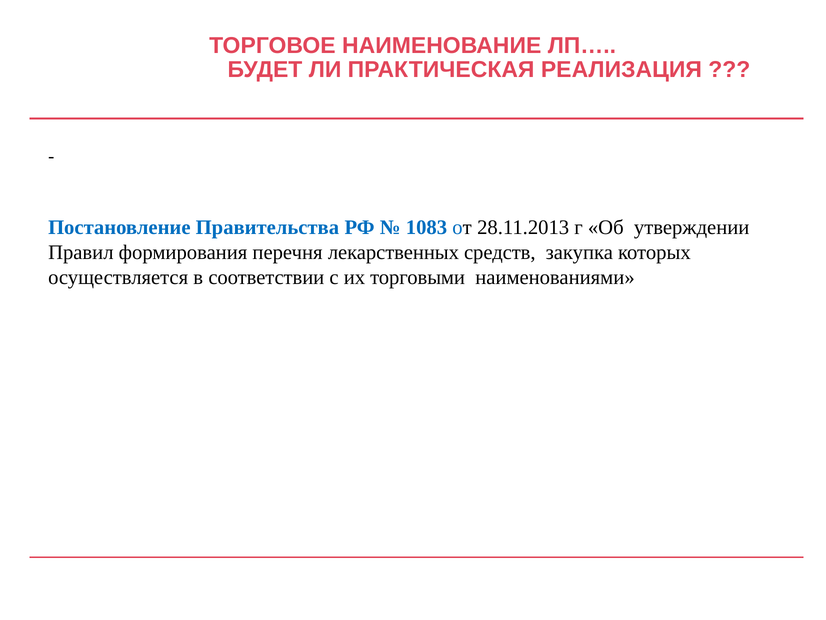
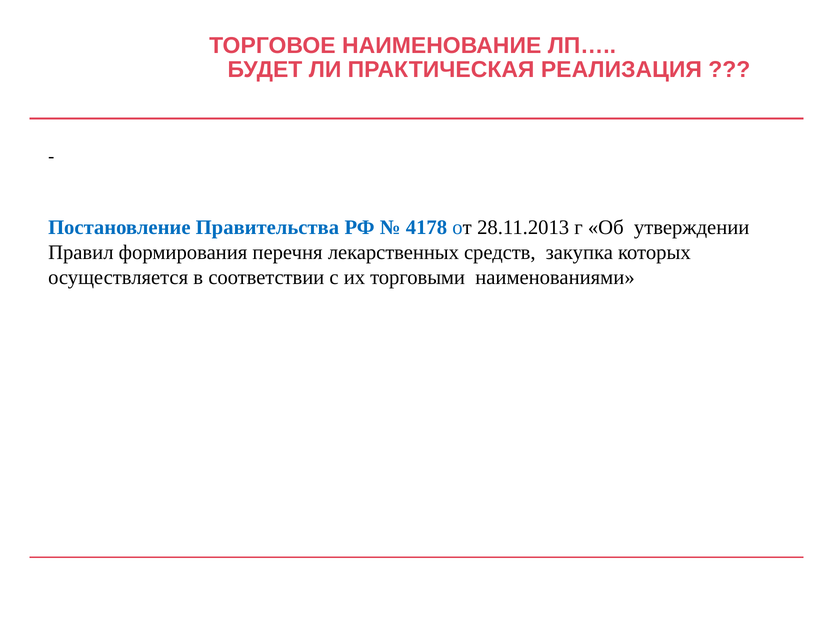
1083: 1083 -> 4178
